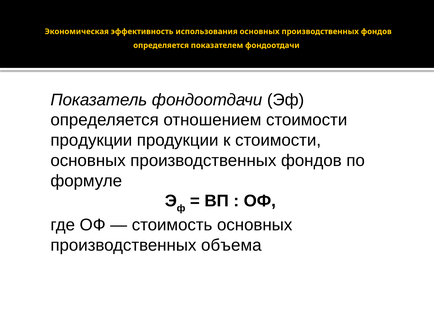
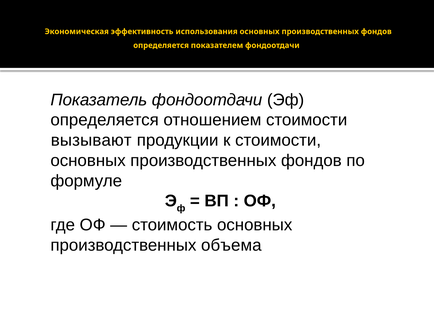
продукции at (91, 141): продукции -> вызывают
